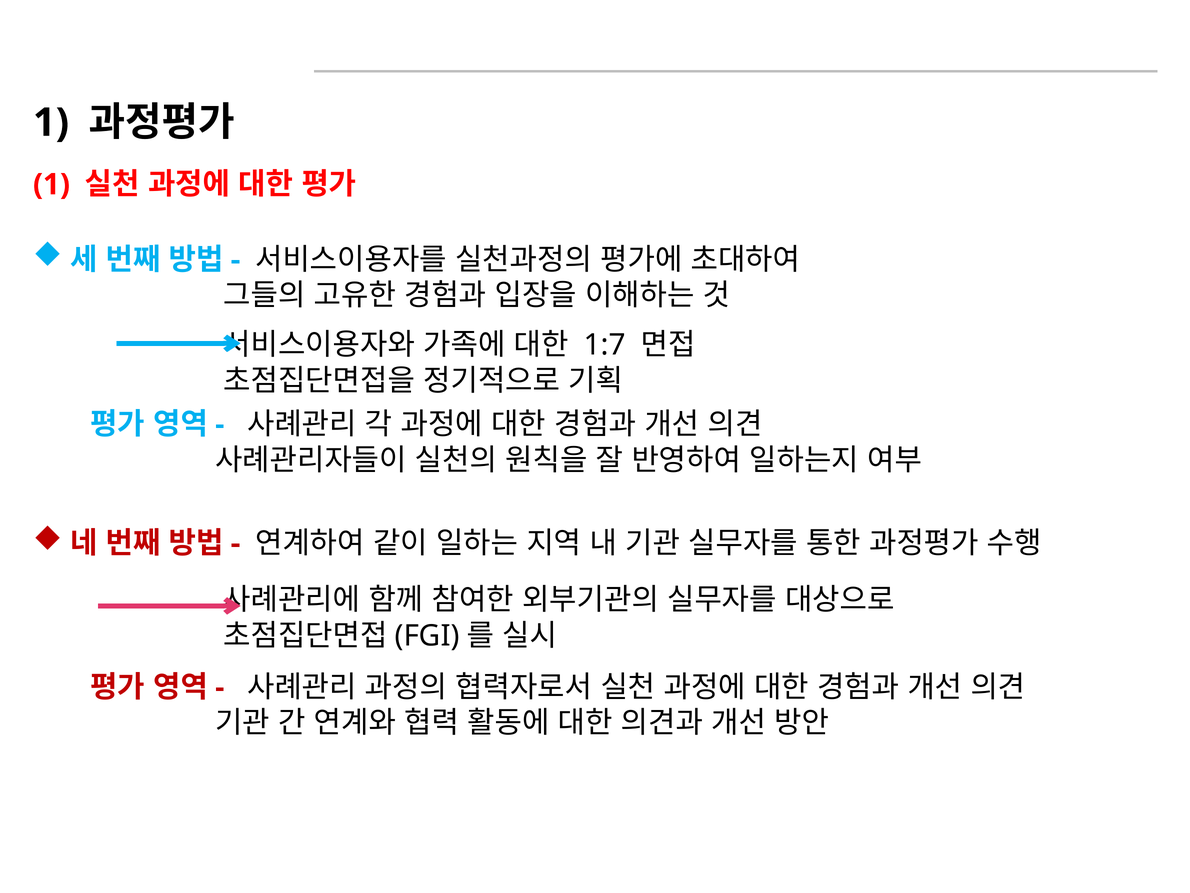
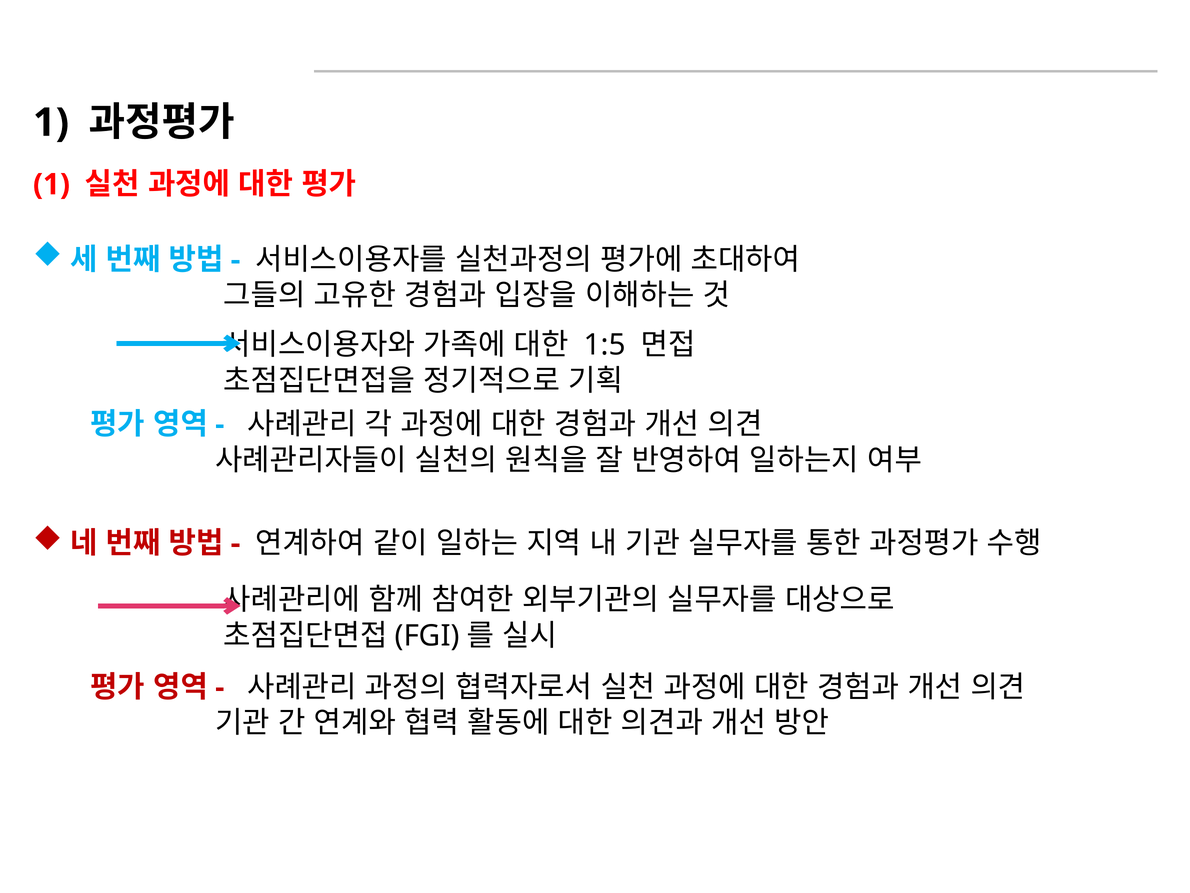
1:7: 1:7 -> 1:5
